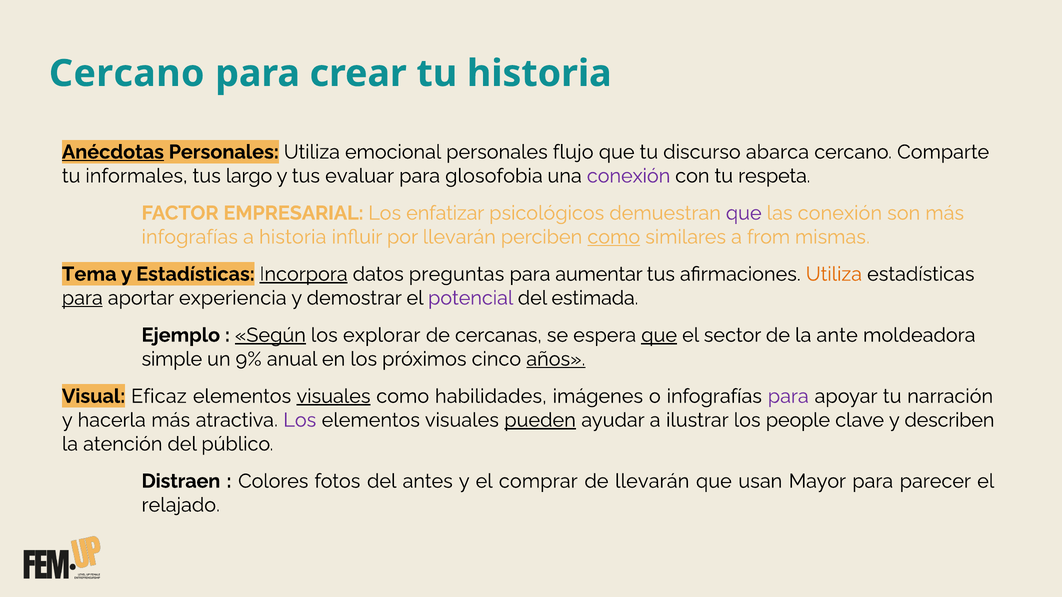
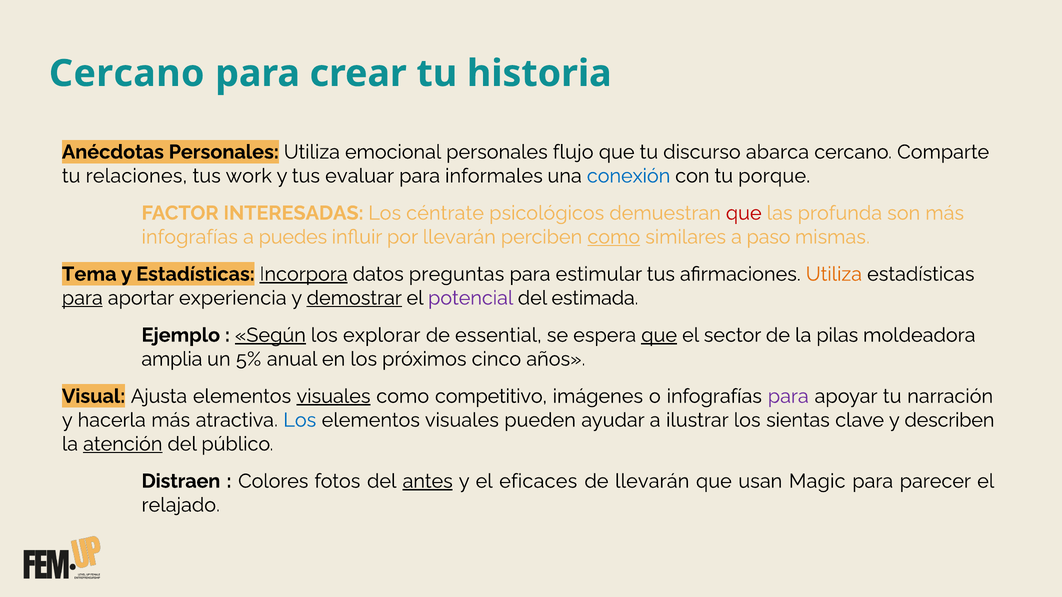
Anécdotas underline: present -> none
informales: informales -> relaciones
largo: largo -> work
glosofobia: glosofobia -> informales
conexión at (629, 176) colour: purple -> blue
respeta: respeta -> porque
EMPRESARIAL: EMPRESARIAL -> INTERESADAS
enfatizar: enfatizar -> céntrate
que at (744, 213) colour: purple -> red
las conexión: conexión -> profunda
a historia: historia -> puedes
from: from -> paso
aumentar: aumentar -> estimular
demostrar underline: none -> present
cercanas: cercanas -> essential
ante: ante -> pilas
simple: simple -> amplia
9%: 9% -> 5%
años underline: present -> none
Eficaz: Eficaz -> Ajusta
habilidades: habilidades -> competitivo
Los at (300, 420) colour: purple -> blue
pueden underline: present -> none
people: people -> sientas
atención underline: none -> present
antes underline: none -> present
comprar: comprar -> eficaces
Mayor: Mayor -> Magic
